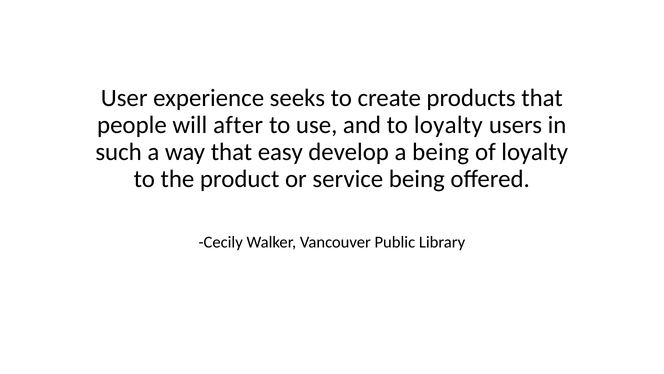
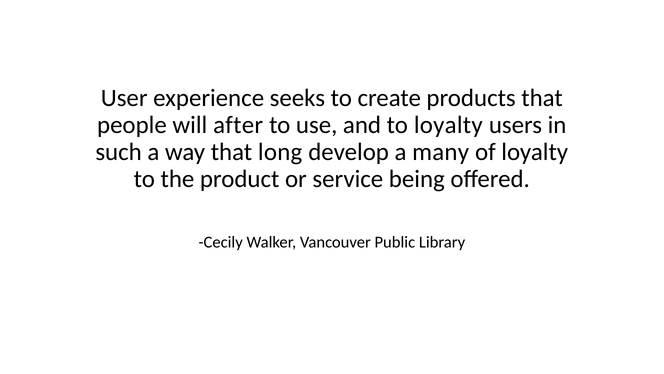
easy: easy -> long
a being: being -> many
